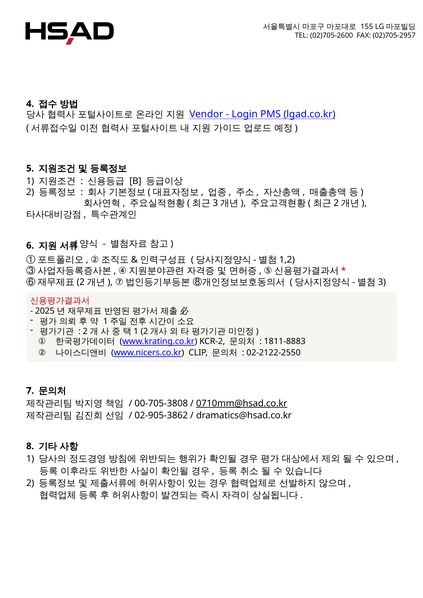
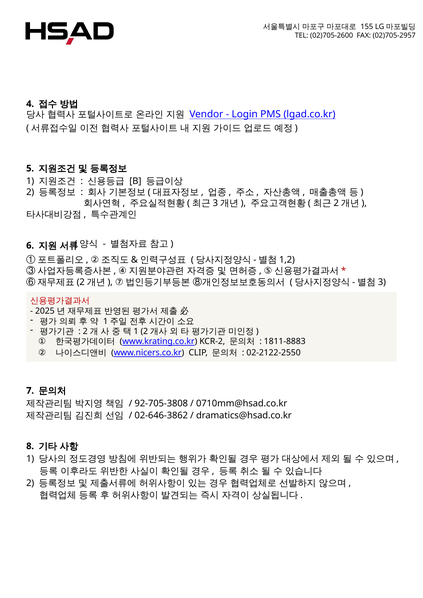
00-705-3808: 00-705-3808 -> 92-705-3808
0710mm@hsad.co.kr underline: present -> none
02-905-3862: 02-905-3862 -> 02-646-3862
